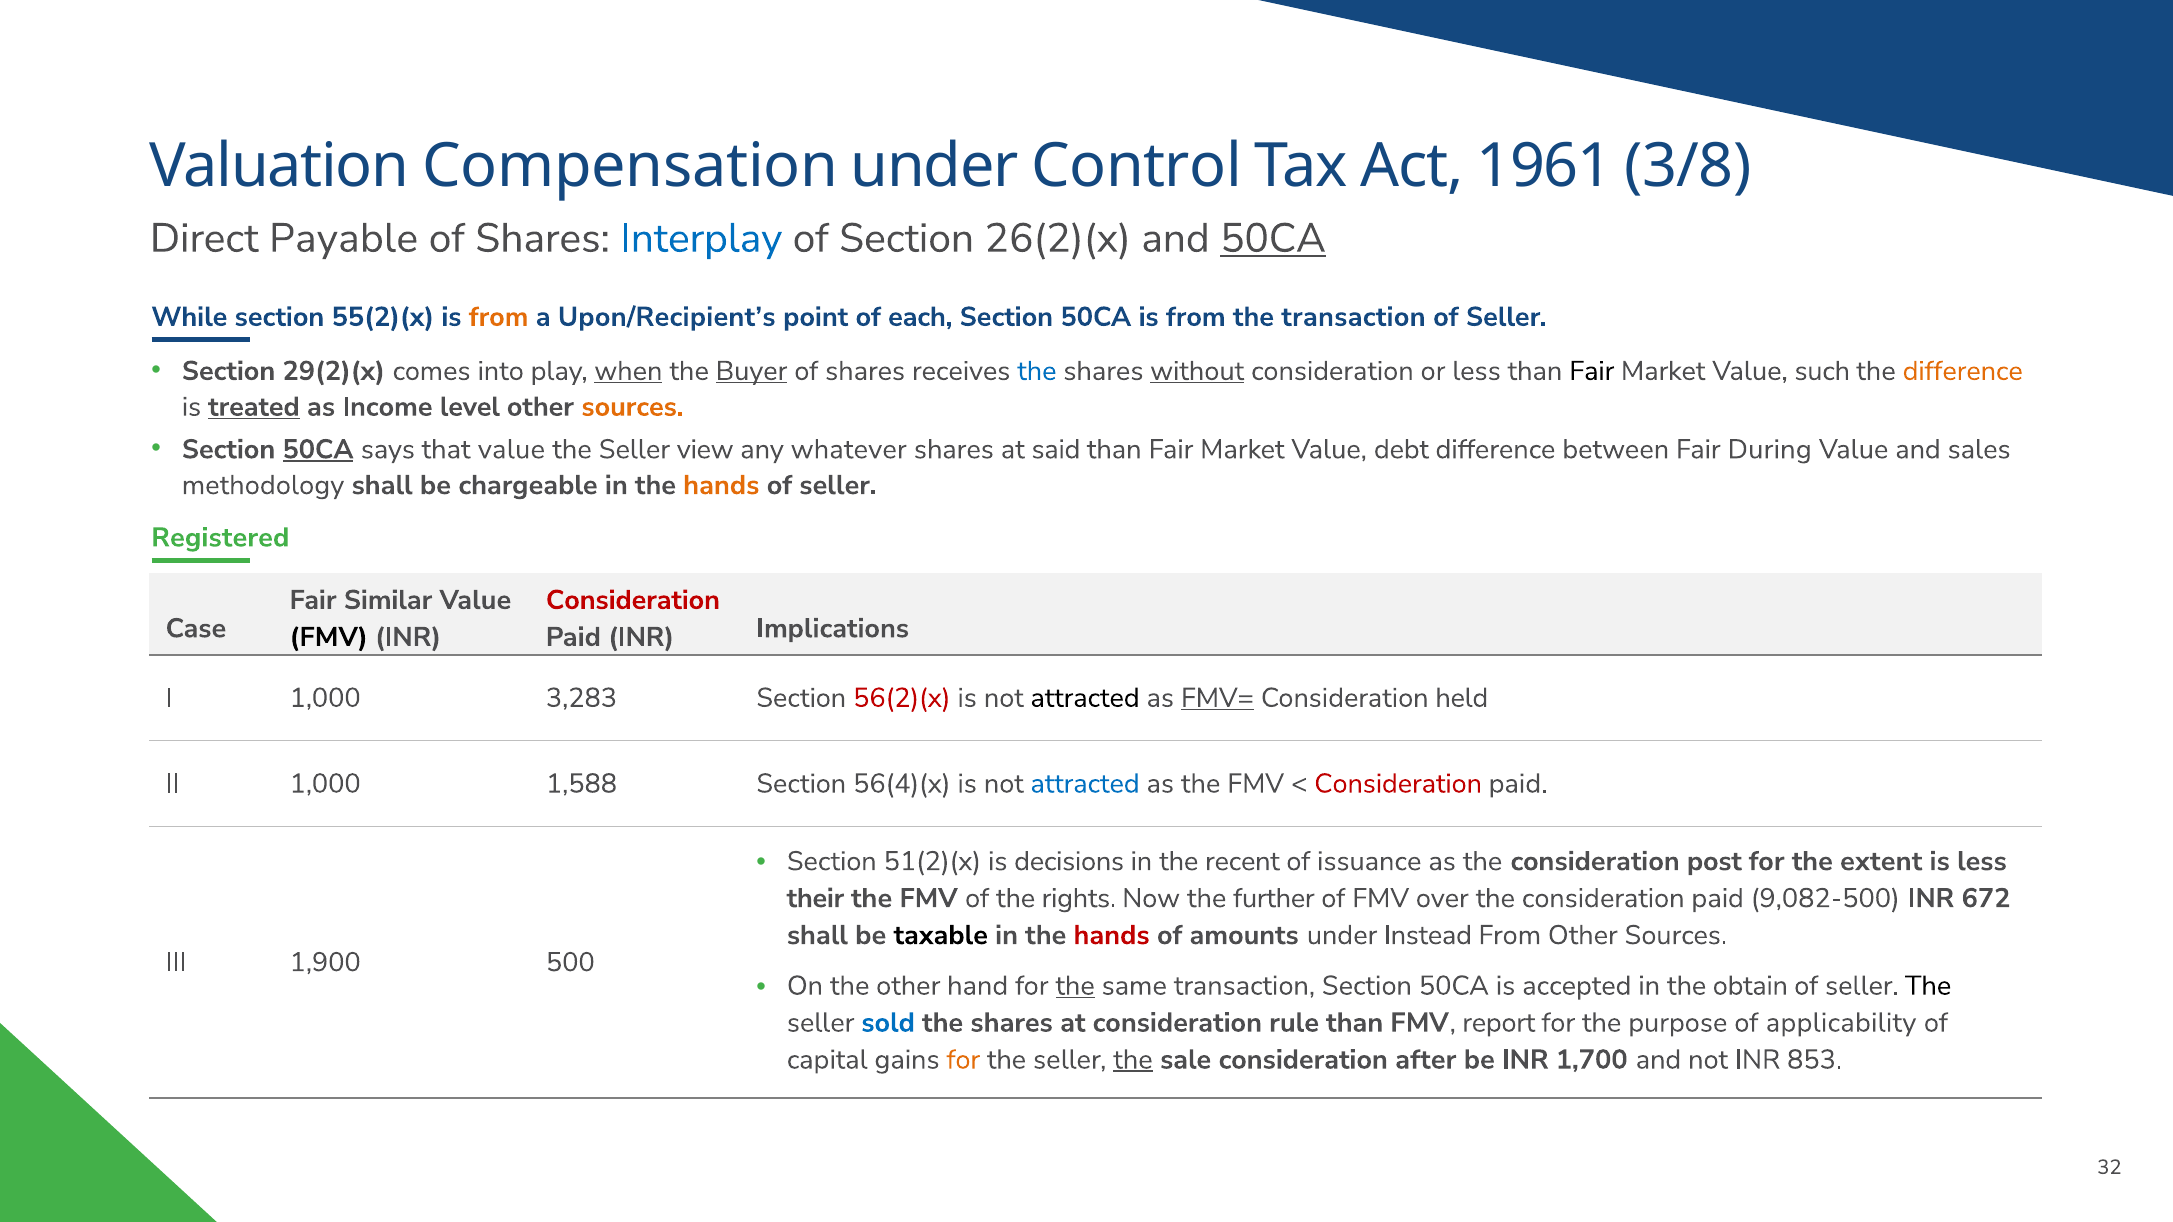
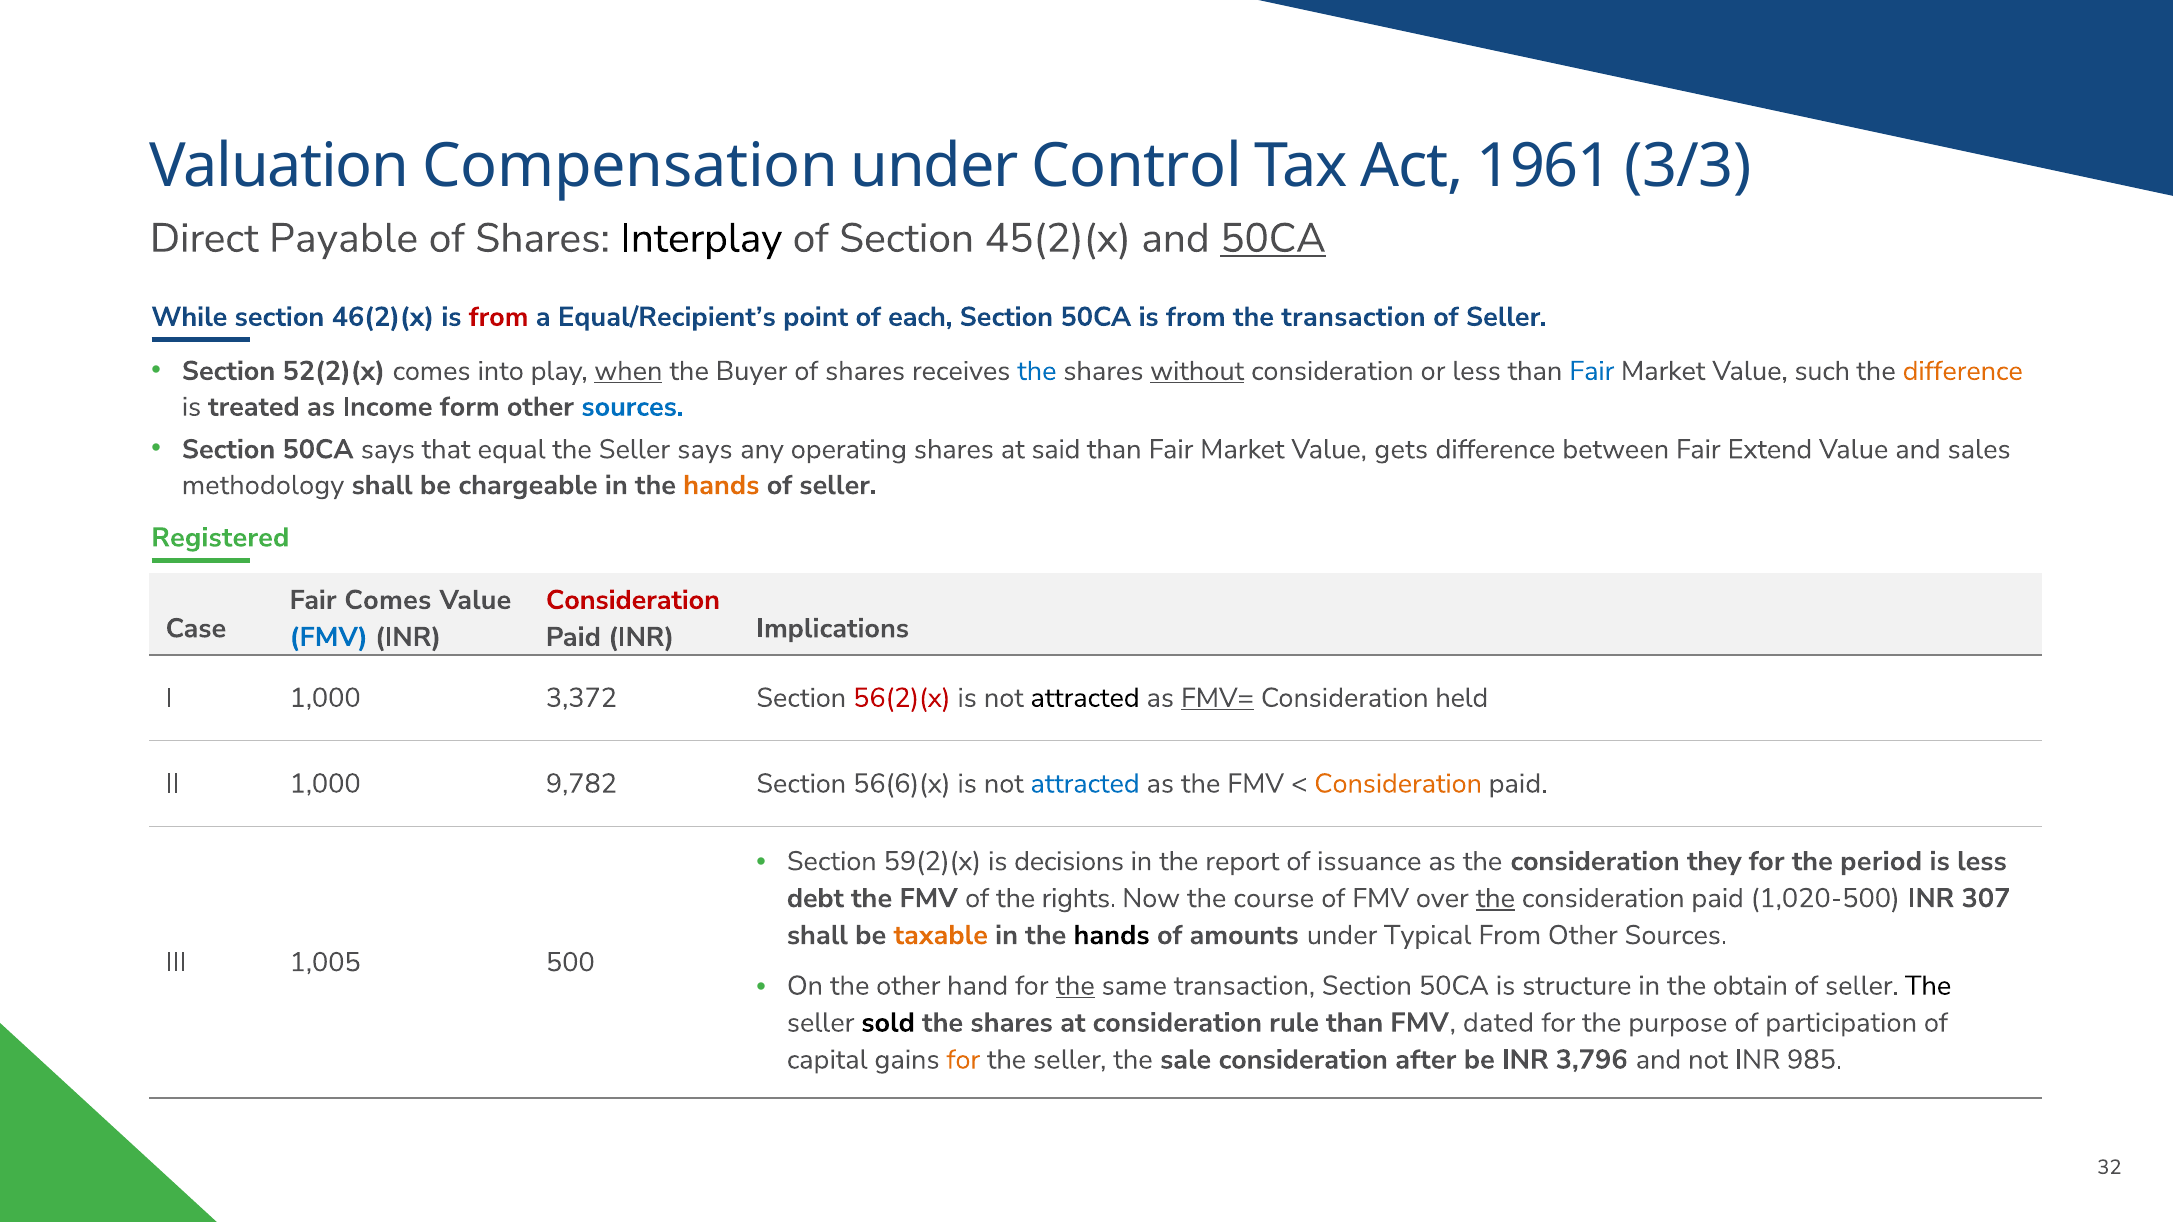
3/8: 3/8 -> 3/3
Interplay colour: blue -> black
26(2)(x: 26(2)(x -> 45(2)(x
55(2)(x: 55(2)(x -> 46(2)(x
from at (499, 317) colour: orange -> red
Upon/Recipient’s: Upon/Recipient’s -> Equal/Recipient’s
29(2)(x: 29(2)(x -> 52(2)(x
Buyer underline: present -> none
Fair at (1592, 371) colour: black -> blue
treated underline: present -> none
level: level -> form
sources at (632, 407) colour: orange -> blue
50CA at (318, 449) underline: present -> none
that value: value -> equal
Seller view: view -> says
whatever: whatever -> operating
debt: debt -> gets
During: During -> Extend
Fair Similar: Similar -> Comes
FMV at (329, 637) colour: black -> blue
3,283: 3,283 -> 3,372
1,588: 1,588 -> 9,782
56(4)(x: 56(4)(x -> 56(6)(x
Consideration at (1398, 784) colour: red -> orange
51(2)(x: 51(2)(x -> 59(2)(x
recent: recent -> report
post: post -> they
extent: extent -> period
their: their -> debt
further: further -> course
the at (1495, 898) underline: none -> present
9,082-500: 9,082-500 -> 1,020-500
672: 672 -> 307
taxable colour: black -> orange
hands at (1112, 935) colour: red -> black
Instead: Instead -> Typical
1,900: 1,900 -> 1,005
accepted: accepted -> structure
sold colour: blue -> black
report: report -> dated
applicability: applicability -> participation
the at (1133, 1060) underline: present -> none
1,700: 1,700 -> 3,796
853: 853 -> 985
